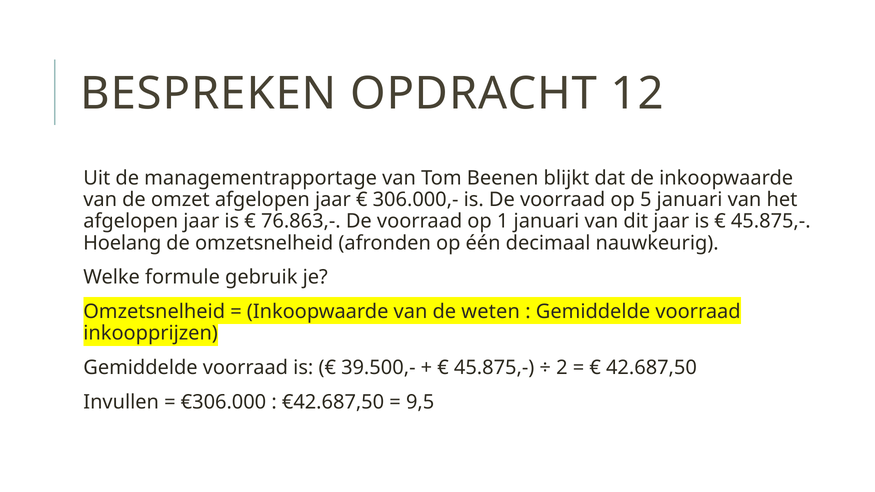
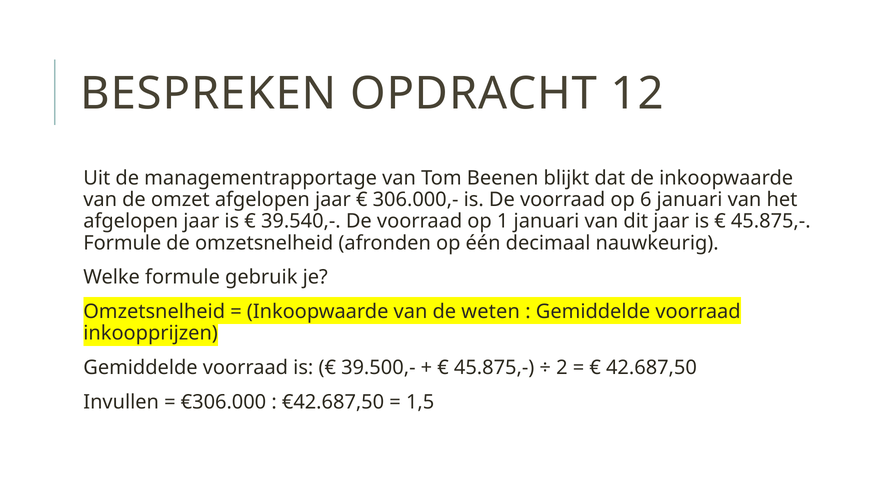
5: 5 -> 6
76.863,-: 76.863,- -> 39.540,-
Hoelang at (122, 243): Hoelang -> Formule
9,5: 9,5 -> 1,5
